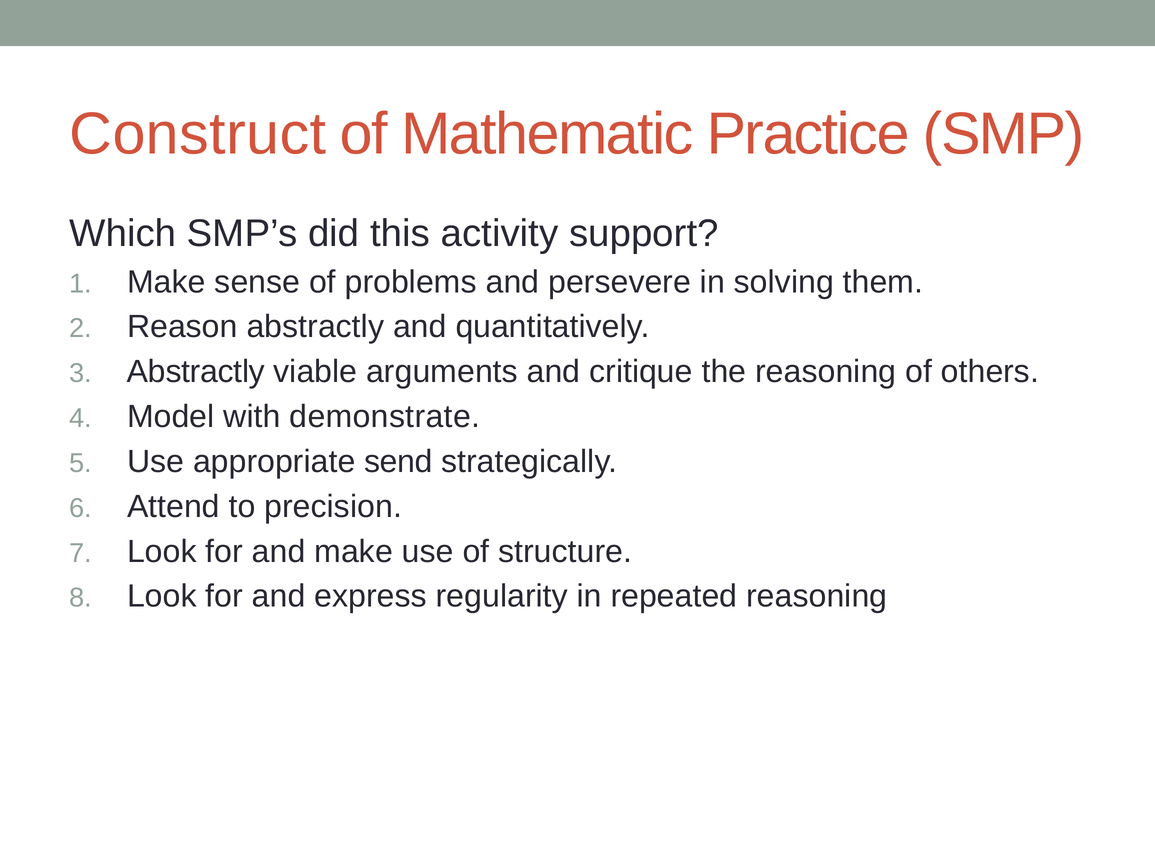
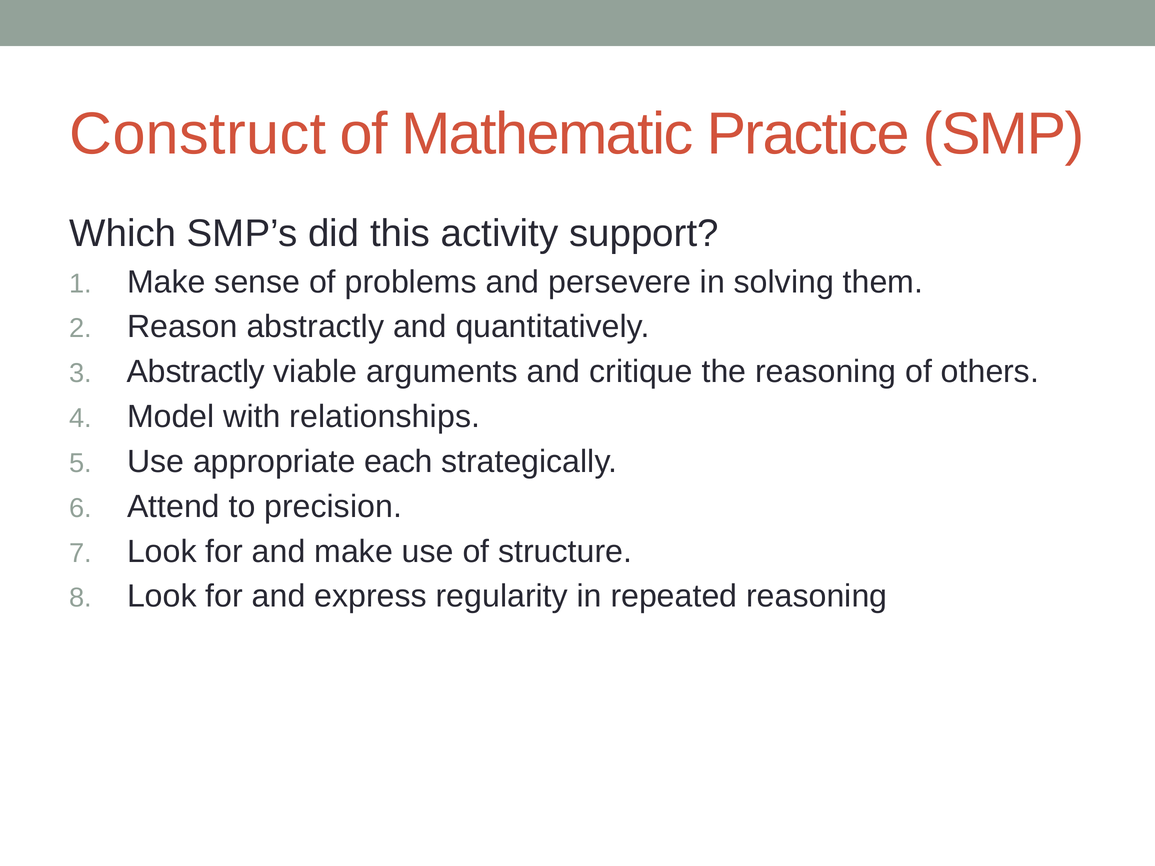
demonstrate: demonstrate -> relationships
send: send -> each
